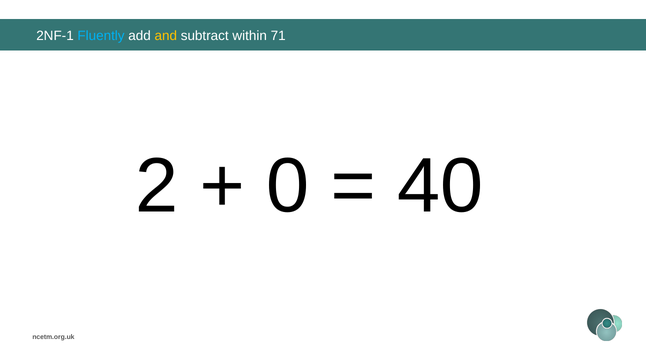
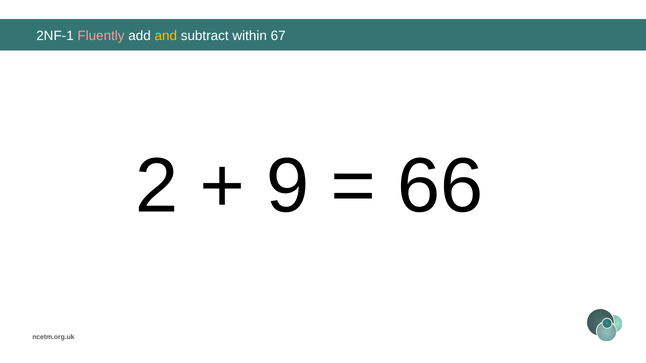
Fluently colour: light blue -> pink
71: 71 -> 67
0: 0 -> 9
40: 40 -> 66
